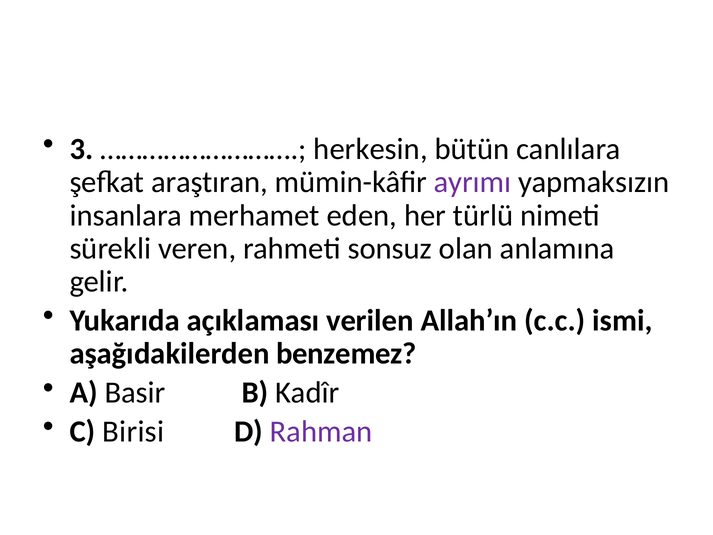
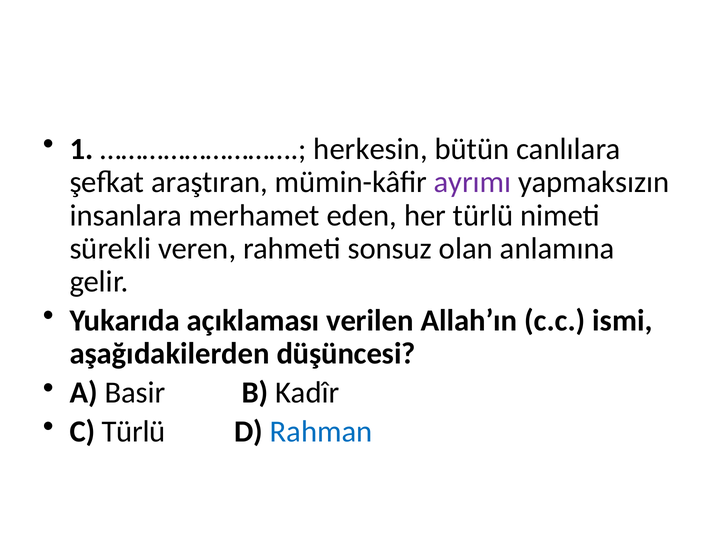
3: 3 -> 1
benzemez: benzemez -> düşüncesi
C Birisi: Birisi -> Türlü
Rahman colour: purple -> blue
